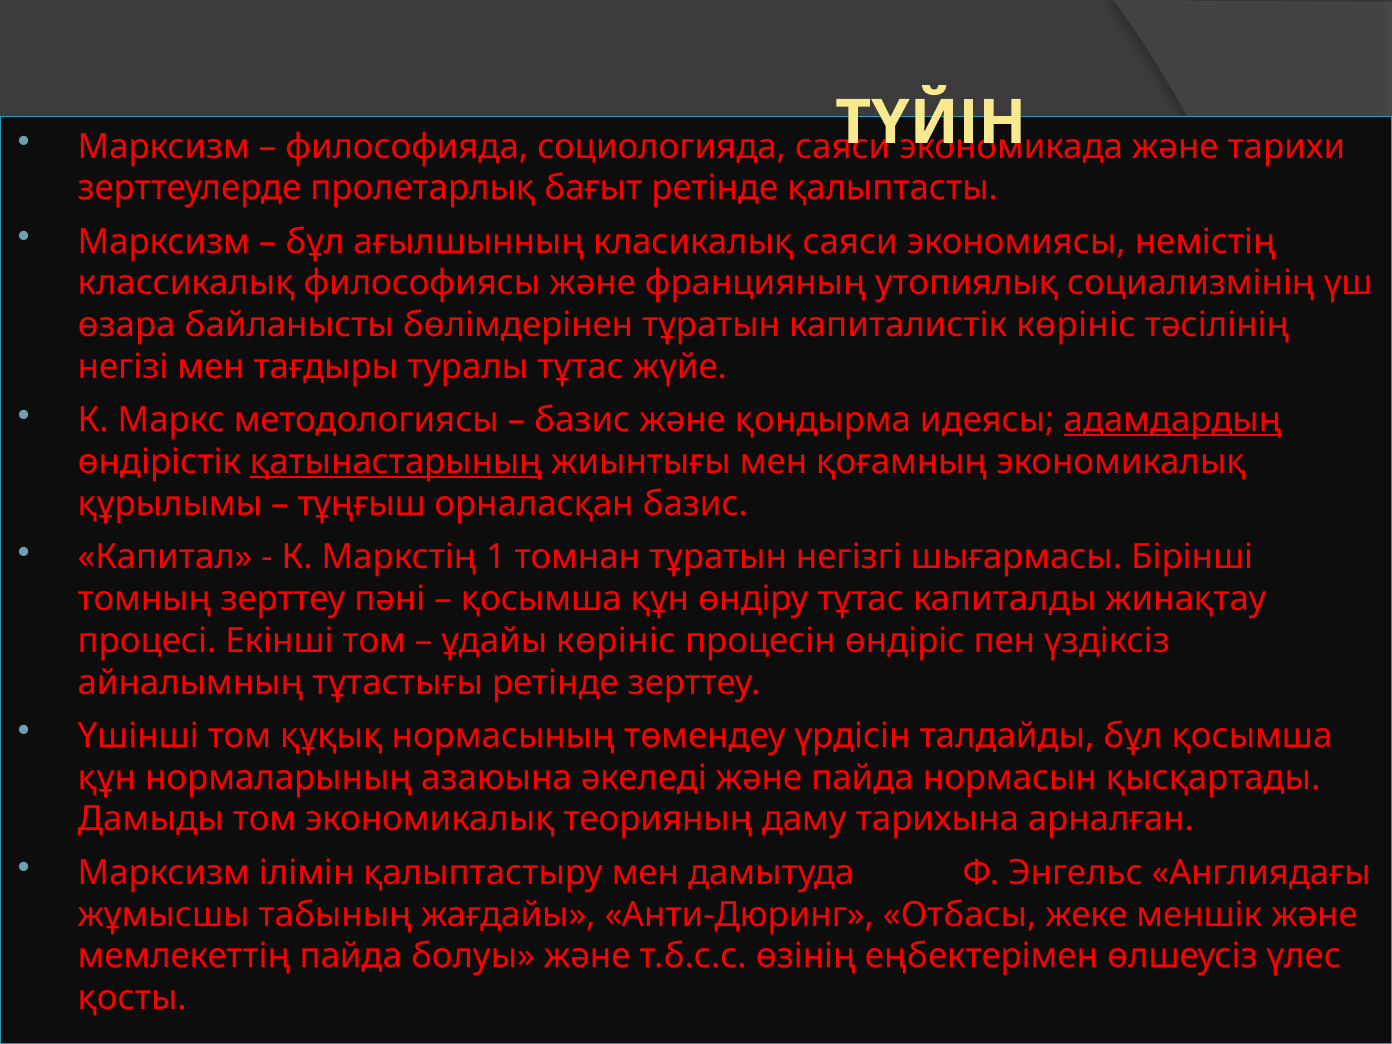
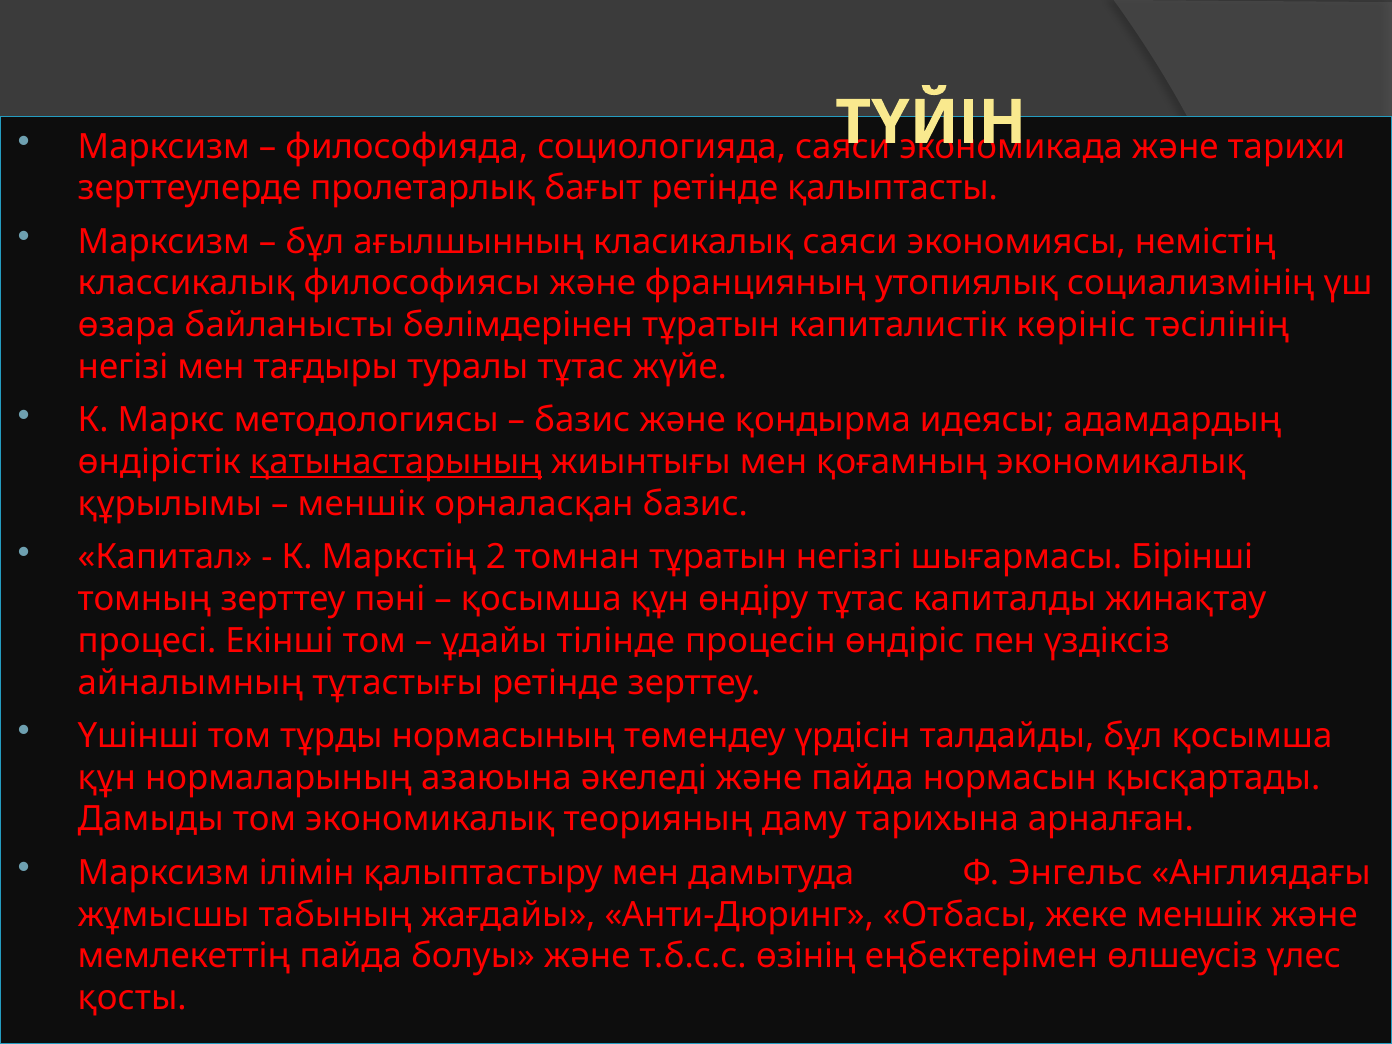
адамдардың underline: present -> none
тұңғыш at (362, 504): тұңғыш -> меншік
1: 1 -> 2
ұдайы көрініс: көрініс -> тілінде
құқық: құқық -> тұрды
